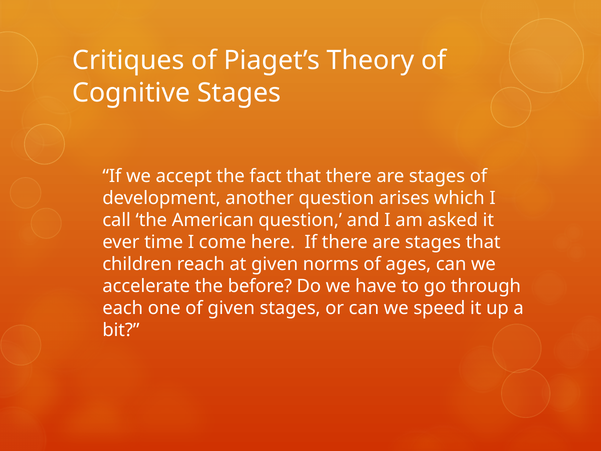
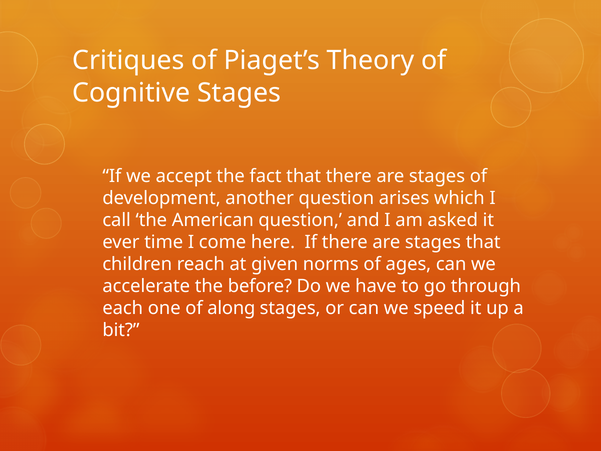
of given: given -> along
